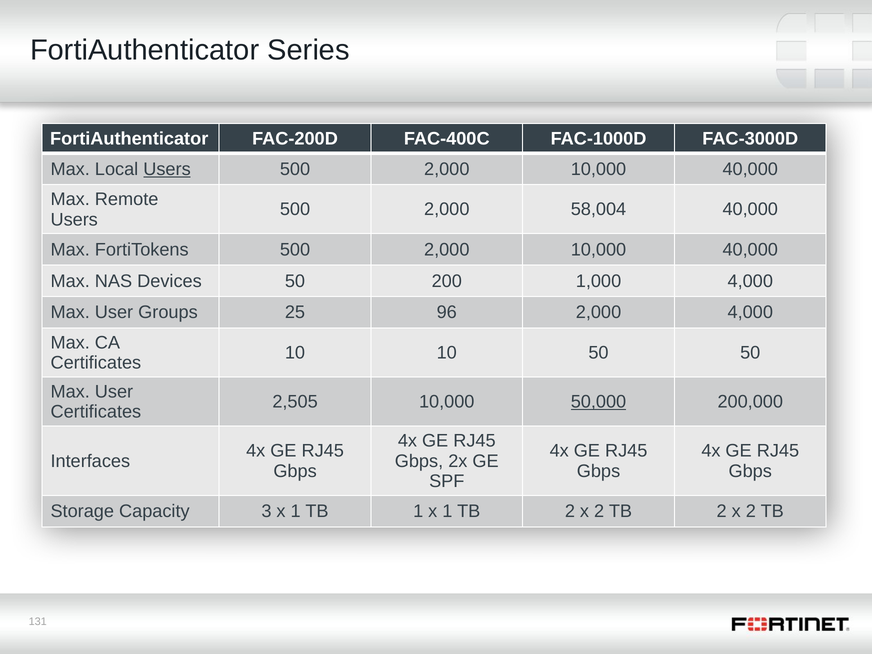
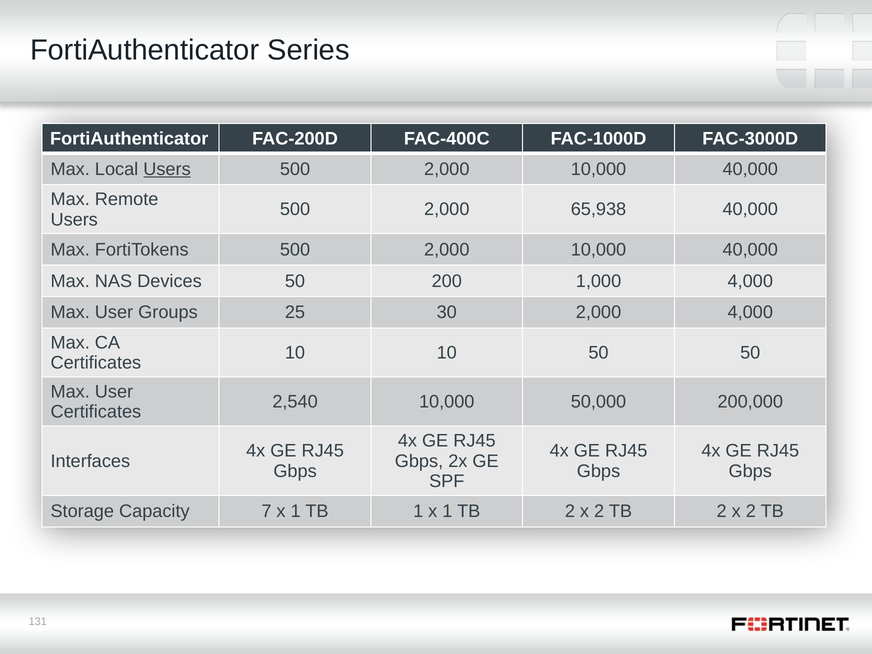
58,004: 58,004 -> 65,938
96: 96 -> 30
2,505: 2,505 -> 2,540
50,000 underline: present -> none
3: 3 -> 7
